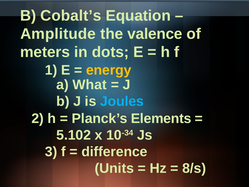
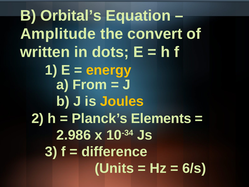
Cobalt’s: Cobalt’s -> Orbital’s
valence: valence -> convert
meters: meters -> written
What: What -> From
Joules colour: light blue -> yellow
5.102: 5.102 -> 2.986
8/s: 8/s -> 6/s
